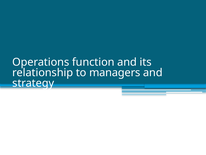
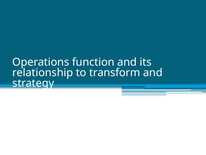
managers: managers -> transform
